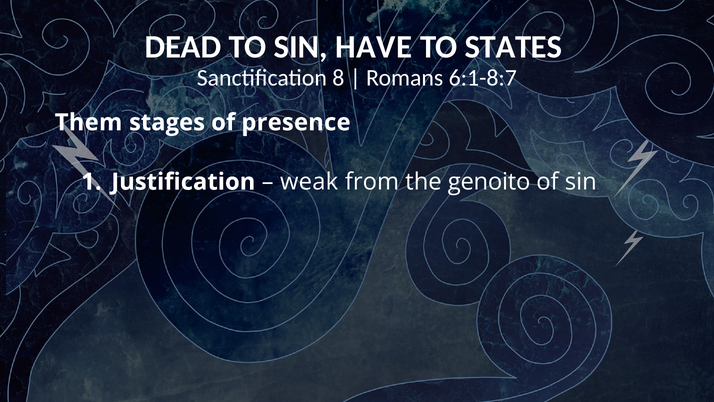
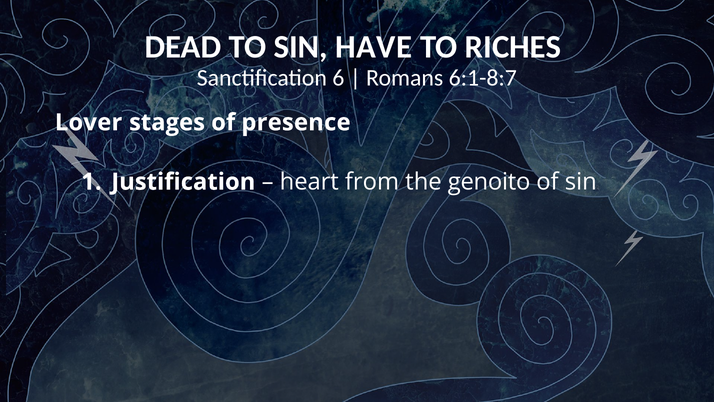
STATES: STATES -> RICHES
8: 8 -> 6
Them: Them -> Lover
weak: weak -> heart
